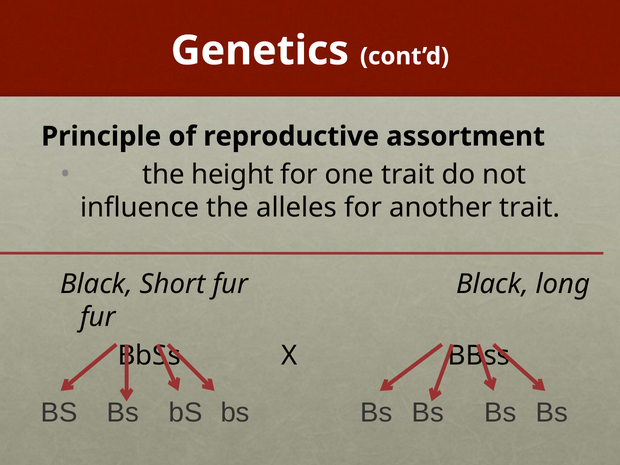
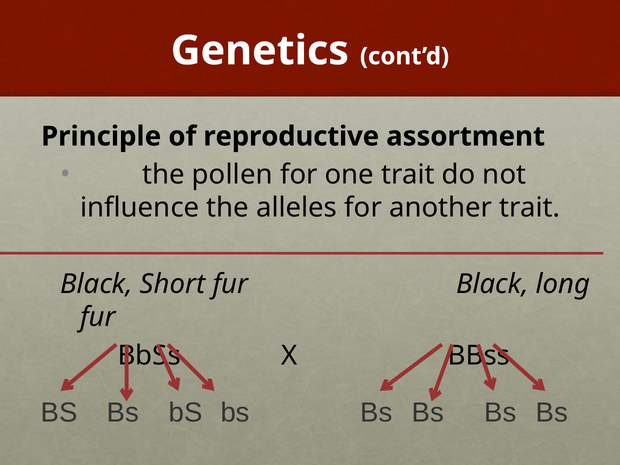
height: height -> pollen
